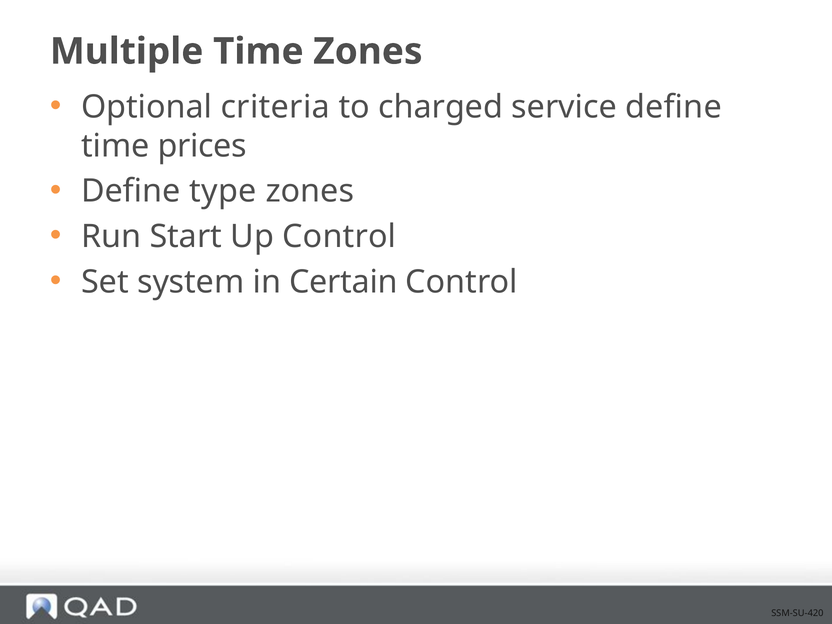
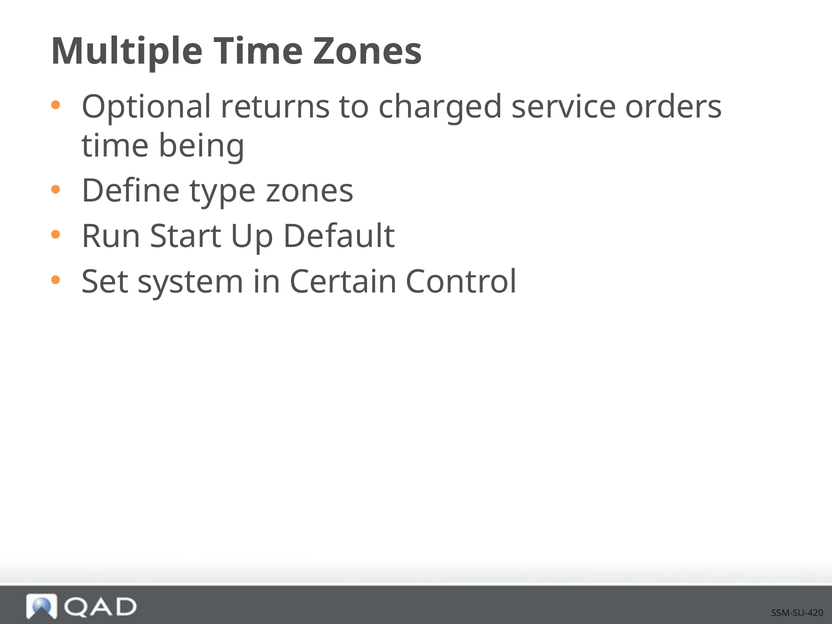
criteria: criteria -> returns
service define: define -> orders
prices: prices -> being
Up Control: Control -> Default
